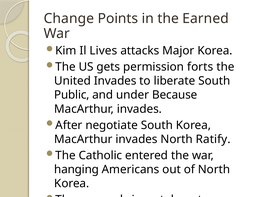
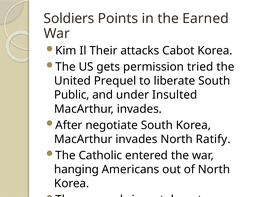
Change: Change -> Soldiers
Lives: Lives -> Their
Major: Major -> Cabot
forts: forts -> tried
United Invades: Invades -> Prequel
Because: Because -> Insulted
